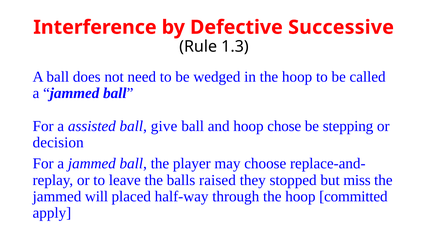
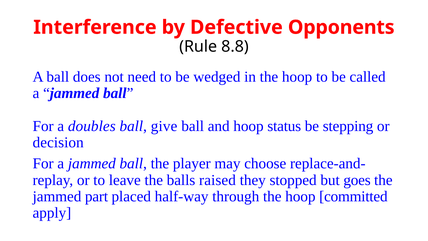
Successive: Successive -> Opponents
1.3: 1.3 -> 8.8
assisted: assisted -> doubles
chose: chose -> status
miss: miss -> goes
will: will -> part
